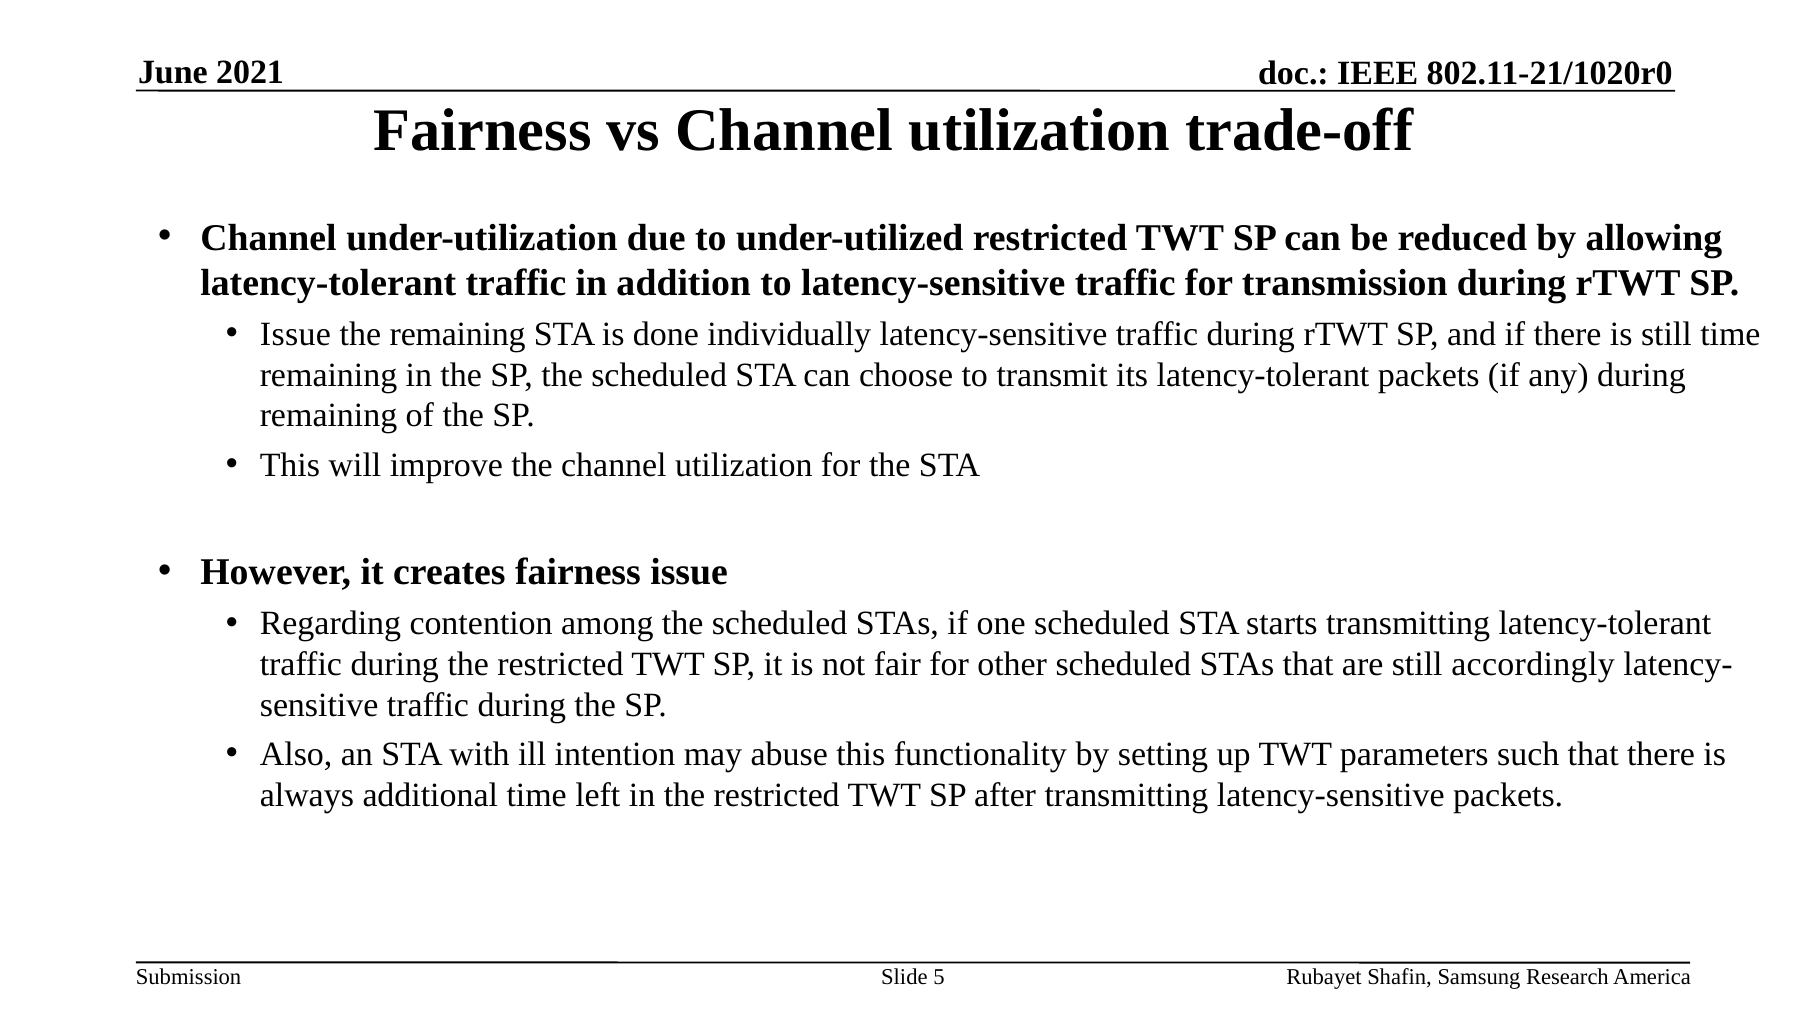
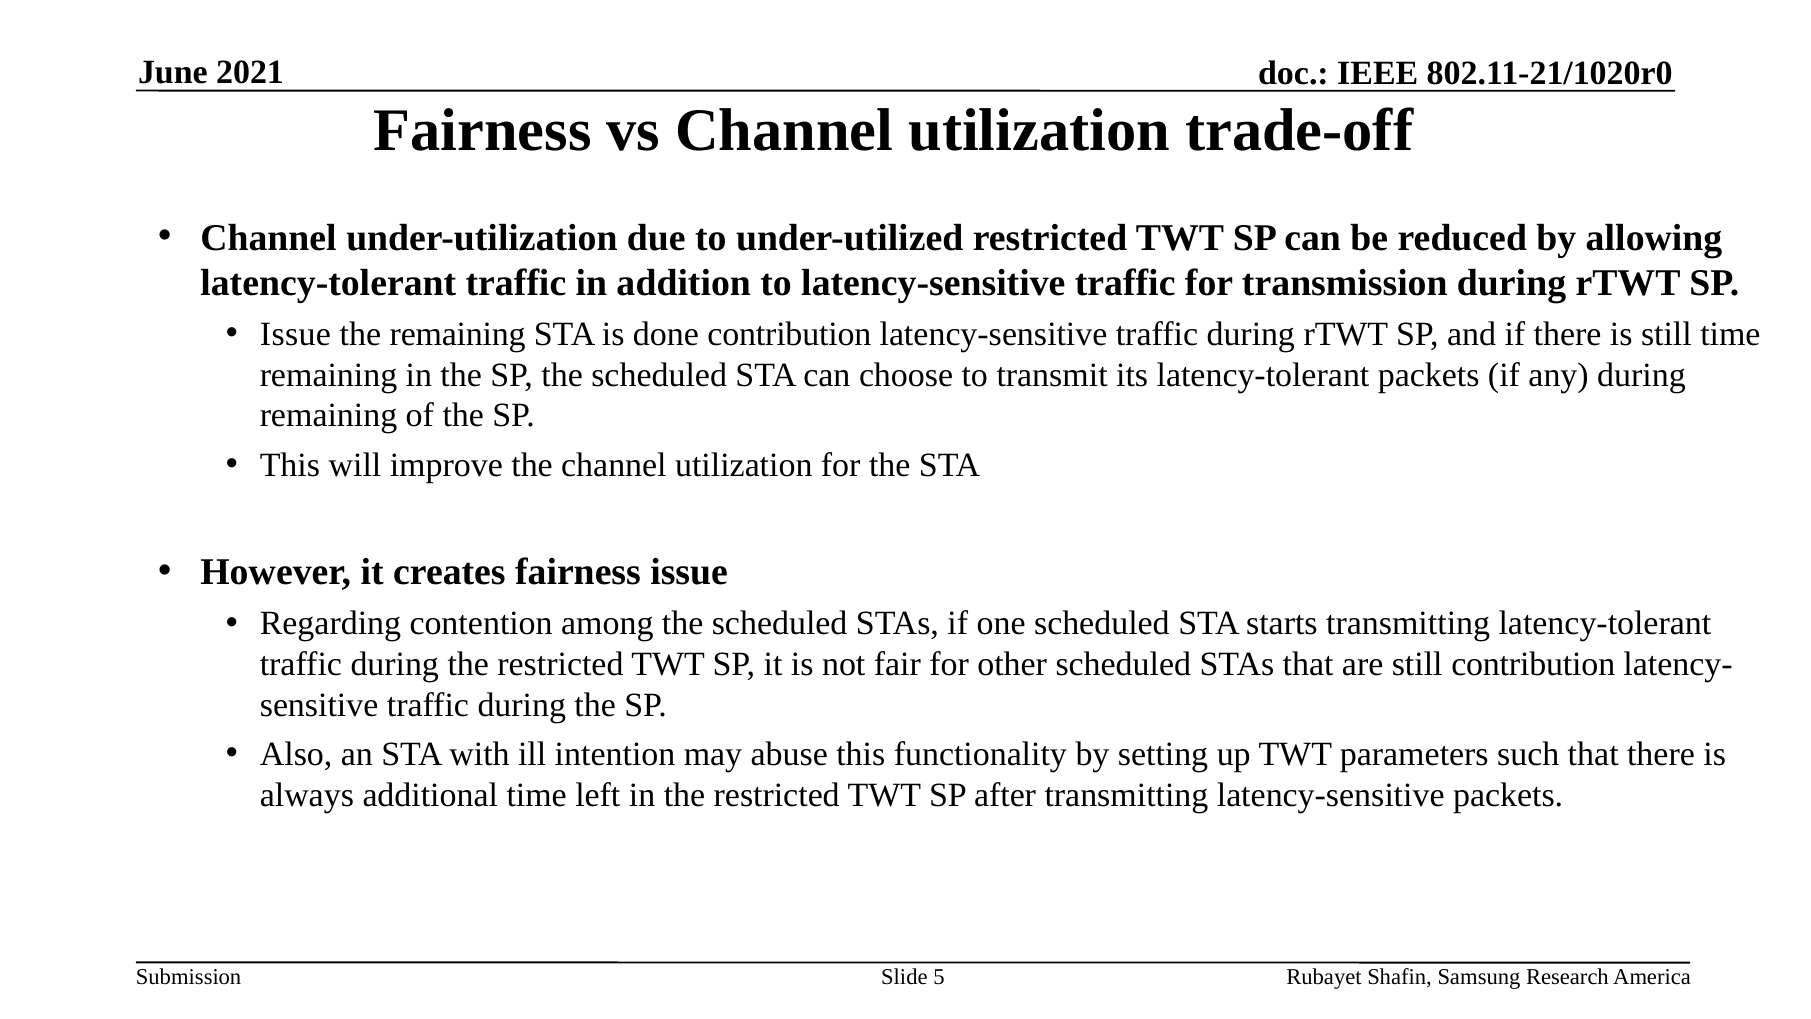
done individually: individually -> contribution
still accordingly: accordingly -> contribution
